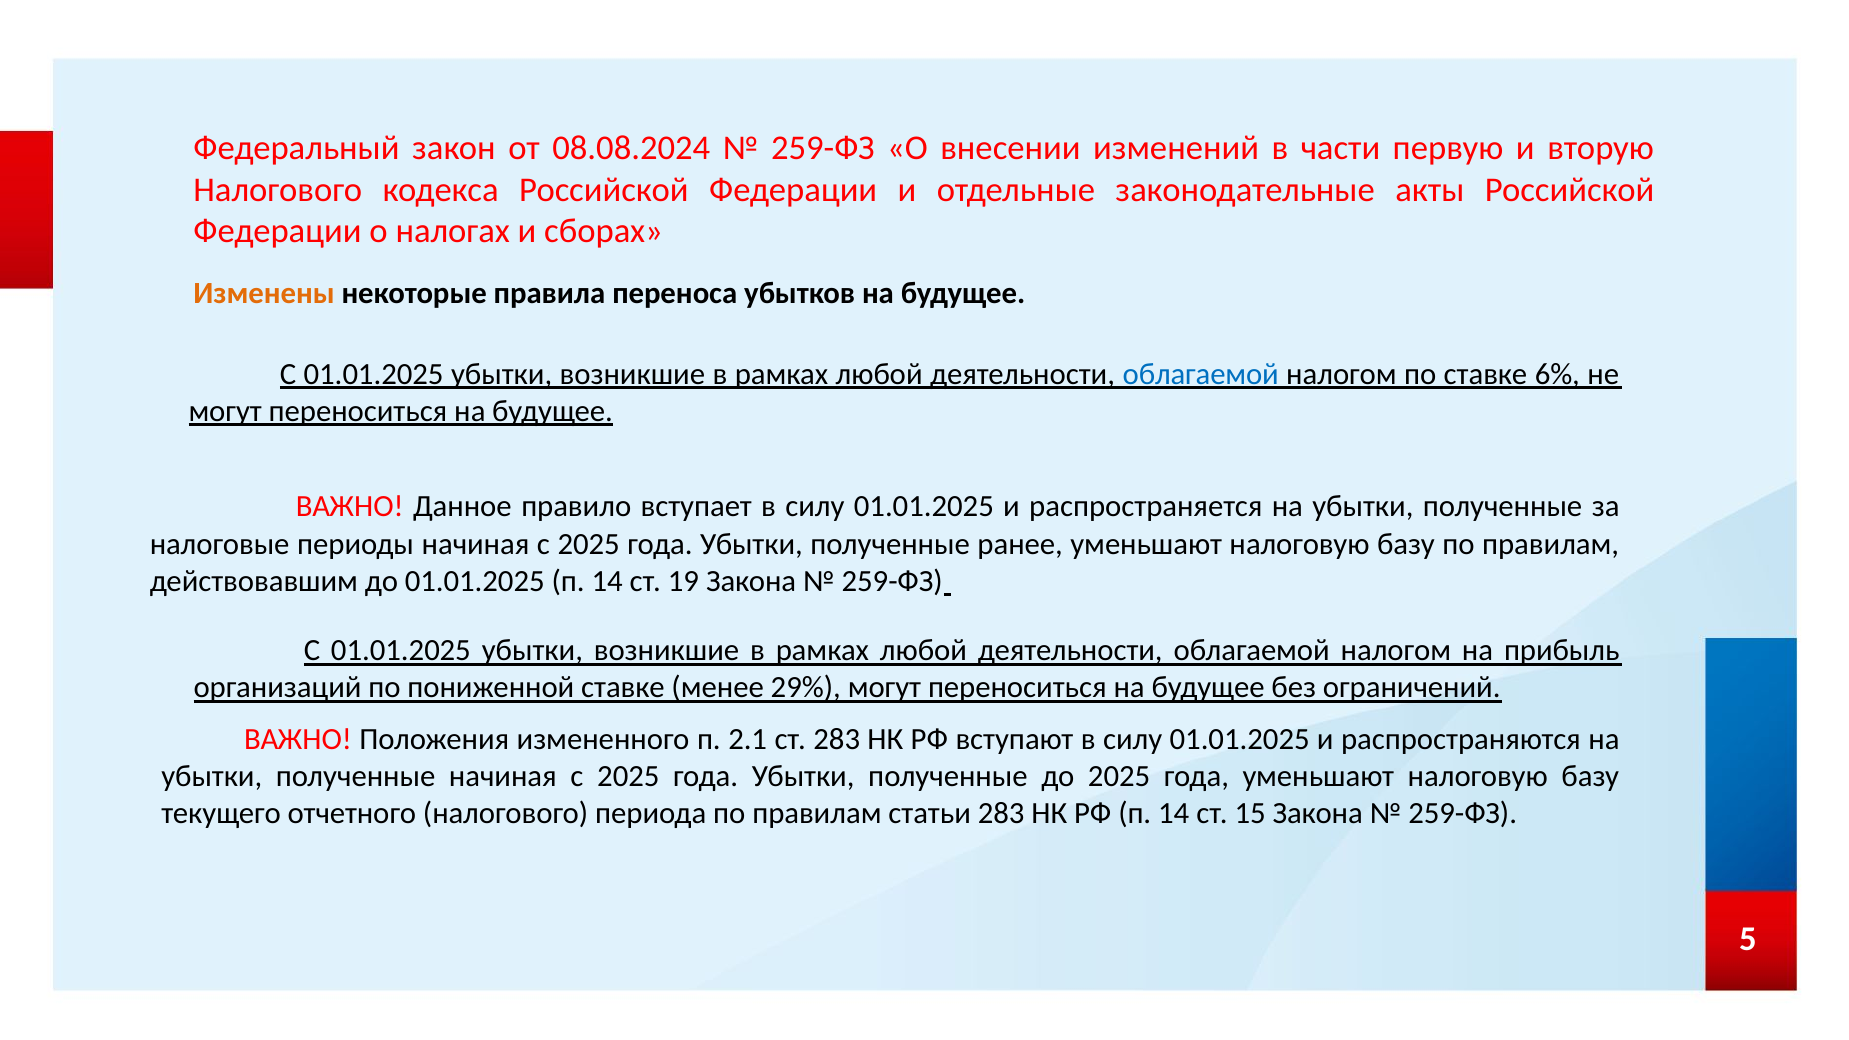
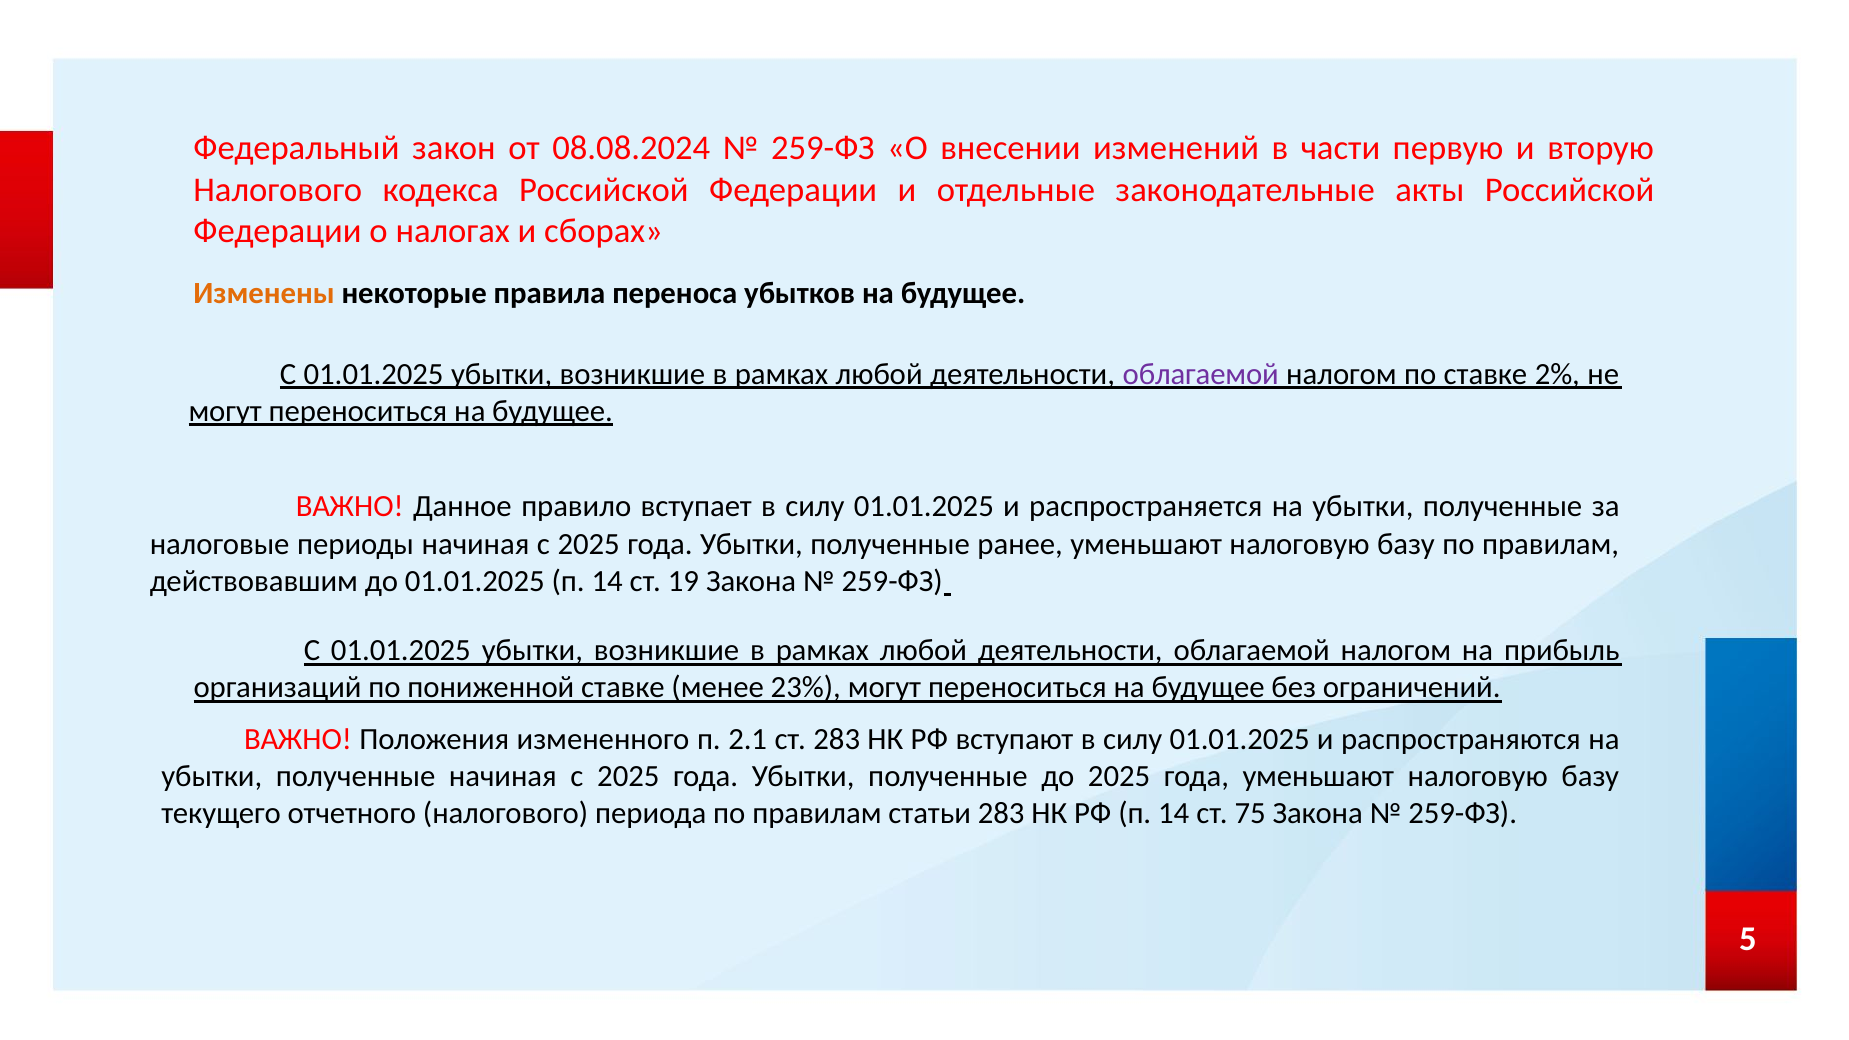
облагаемой at (1201, 374) colour: blue -> purple
6%: 6% -> 2%
29%: 29% -> 23%
15: 15 -> 75
